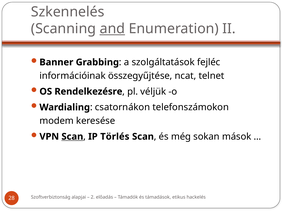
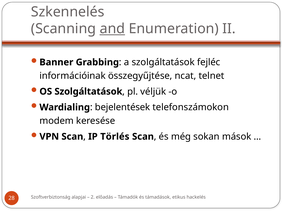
OS Rendelkezésre: Rendelkezésre -> Szolgáltatások
csatornákon: csatornákon -> bejelentések
Scan at (72, 137) underline: present -> none
